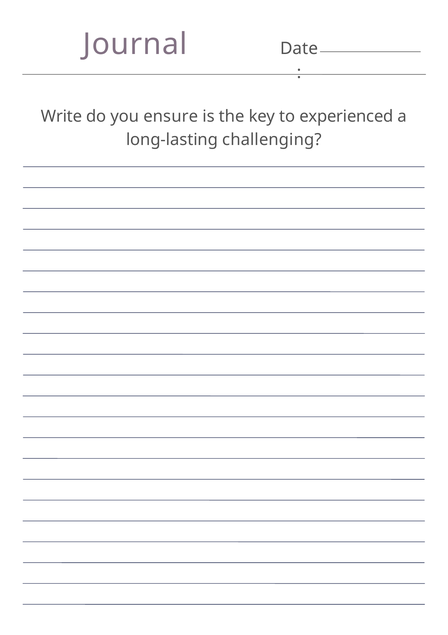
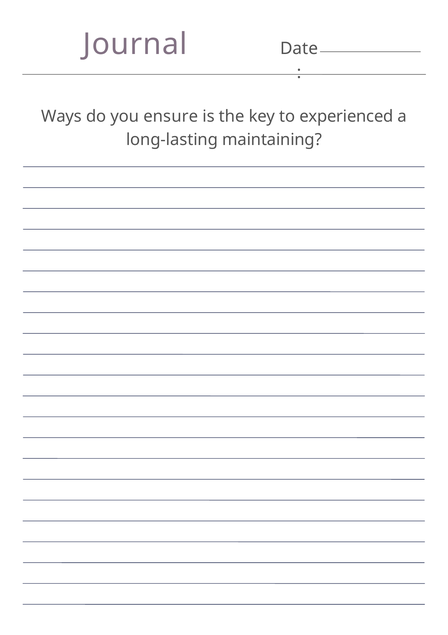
Write: Write -> Ways
challenging: challenging -> maintaining
